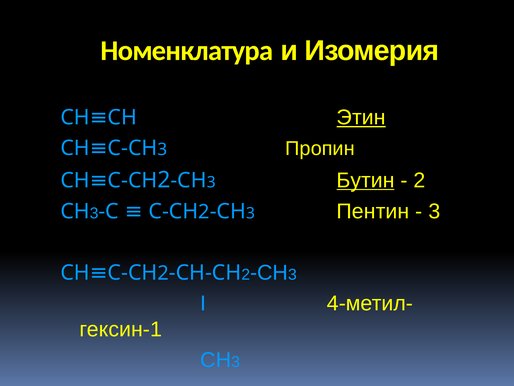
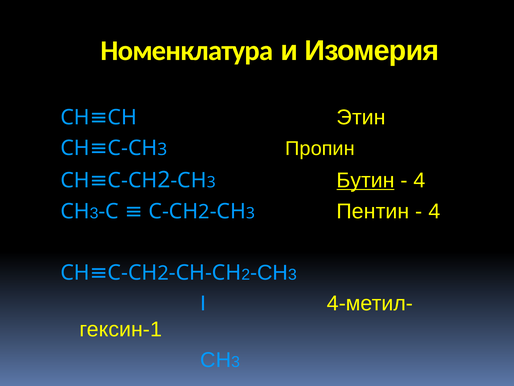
Этин underline: present -> none
2 at (419, 180): 2 -> 4
3 at (434, 211): 3 -> 4
